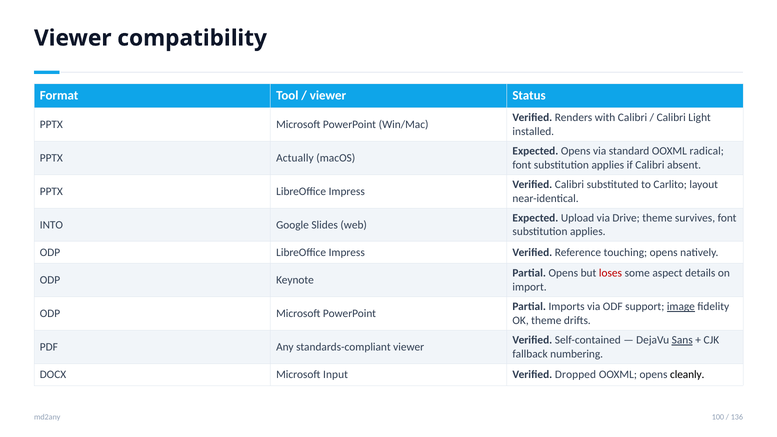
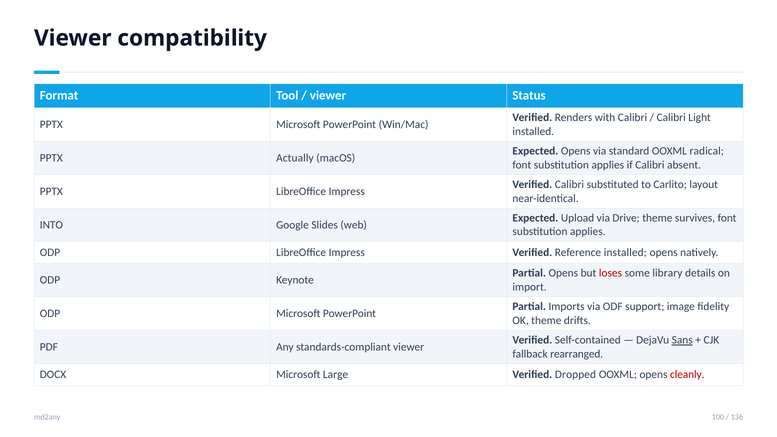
Reference touching: touching -> installed
aspect: aspect -> library
image underline: present -> none
numbering: numbering -> rearranged
Input: Input -> Large
cleanly colour: black -> red
